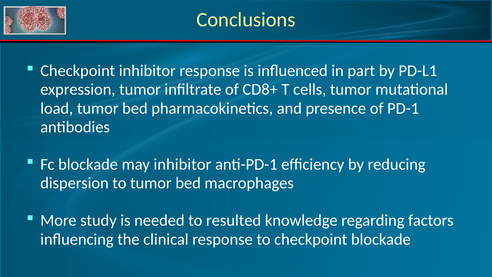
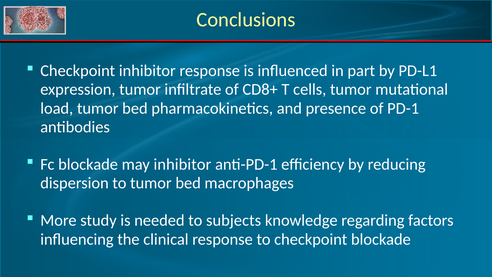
resulted: resulted -> subjects
